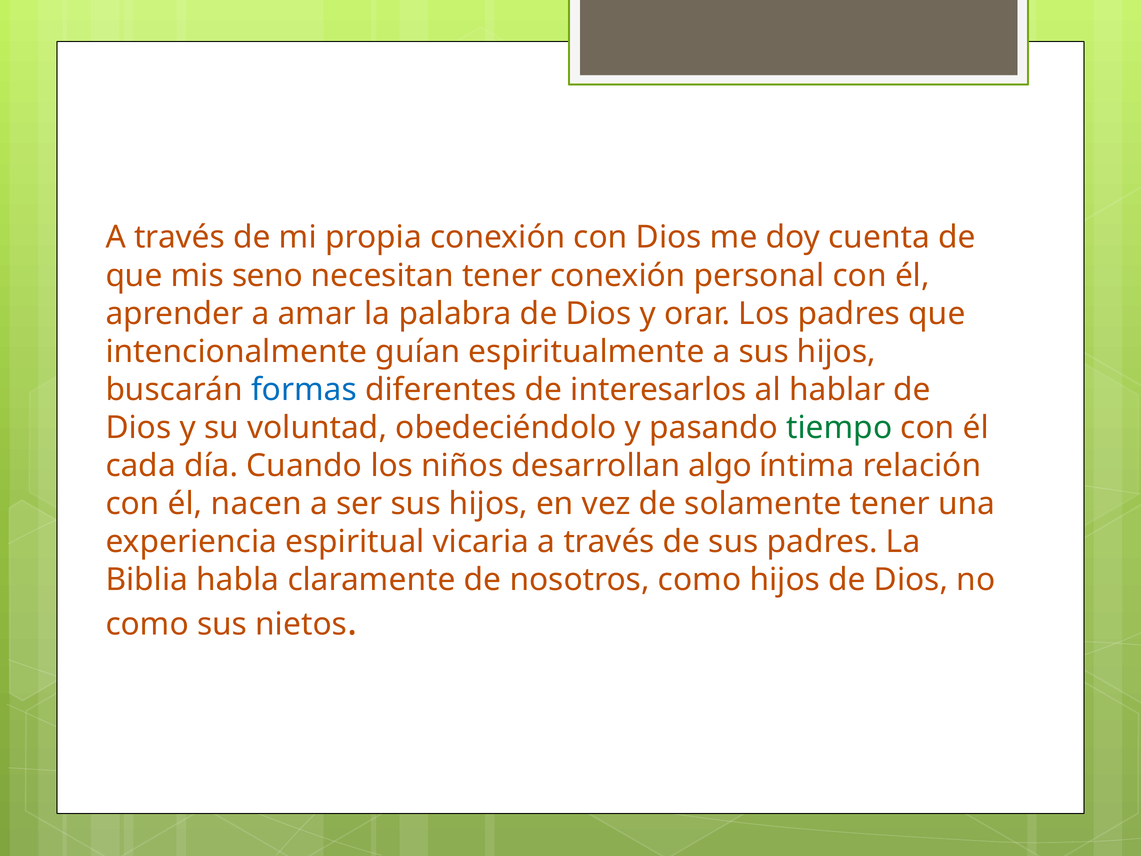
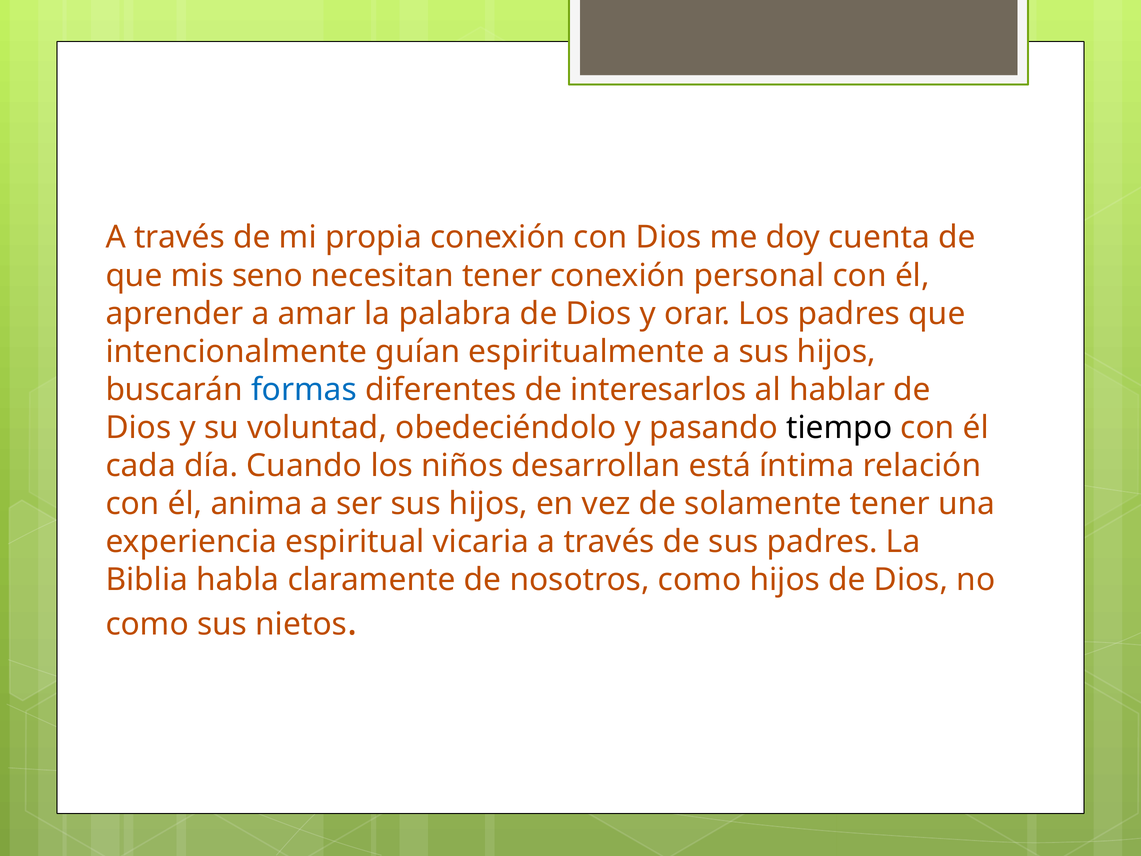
tiempo colour: green -> black
algo: algo -> está
nacen: nacen -> anima
